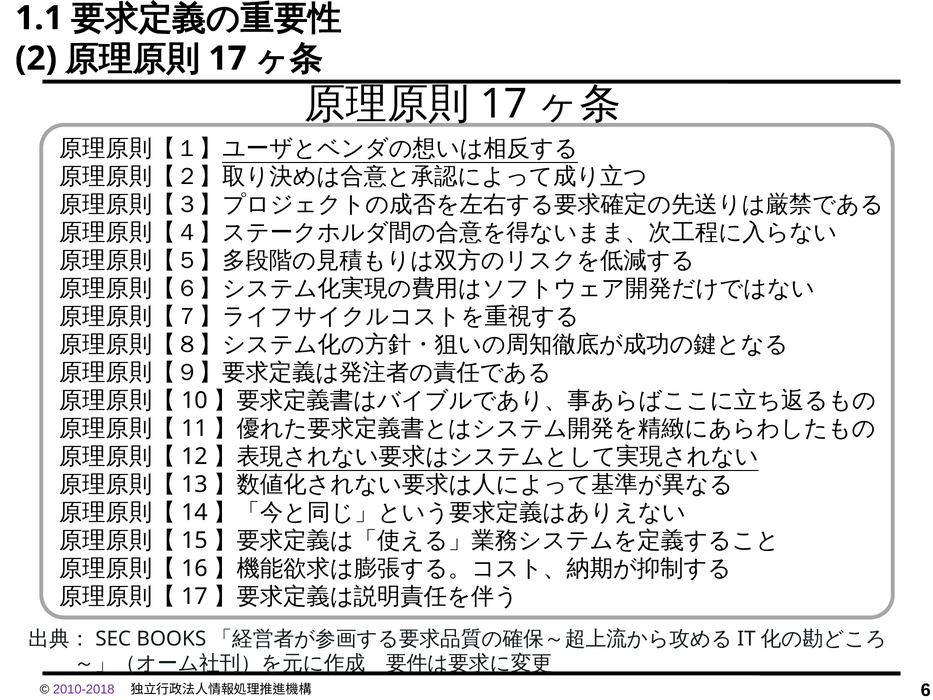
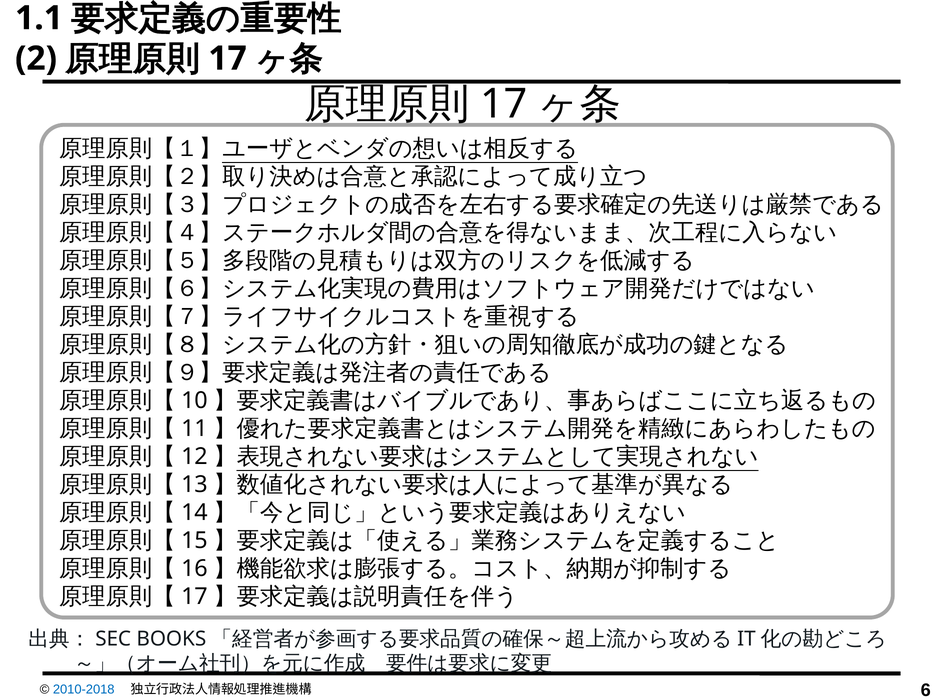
2010-2018 colour: purple -> blue
